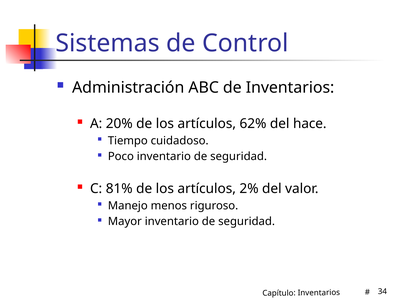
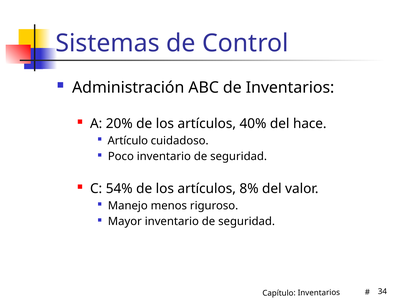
62%: 62% -> 40%
Tiempo: Tiempo -> Artículo
81%: 81% -> 54%
2%: 2% -> 8%
